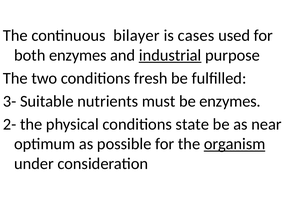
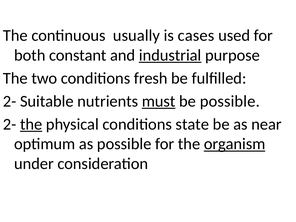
bilayer: bilayer -> usually
both enzymes: enzymes -> constant
3- at (10, 101): 3- -> 2-
must underline: none -> present
be enzymes: enzymes -> possible
the at (31, 124) underline: none -> present
